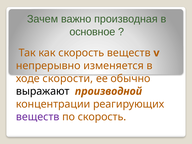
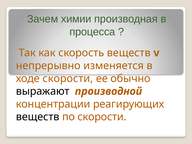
важно: важно -> химии
основное: основное -> процесса
веществ at (38, 117) colour: purple -> black
по скорость: скорость -> скорости
